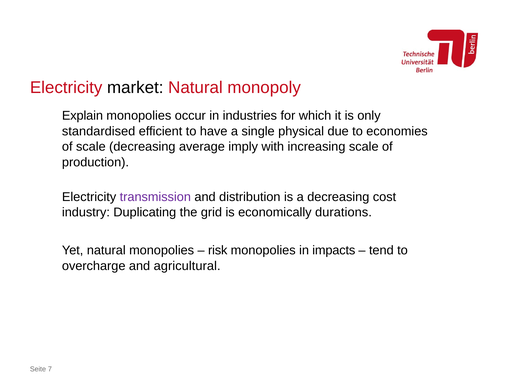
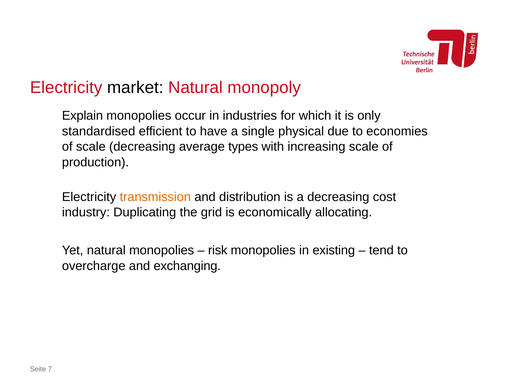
imply: imply -> types
transmission colour: purple -> orange
durations: durations -> allocating
impacts: impacts -> existing
agricultural: agricultural -> exchanging
